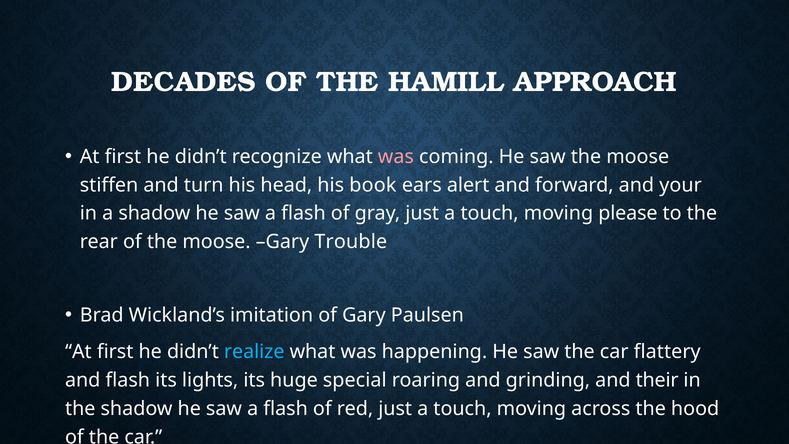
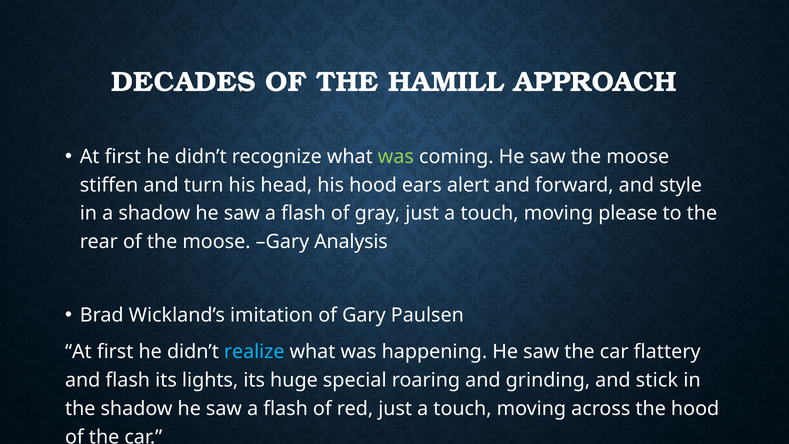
was at (396, 157) colour: pink -> light green
his book: book -> hood
your: your -> style
Trouble: Trouble -> Analysis
their: their -> stick
